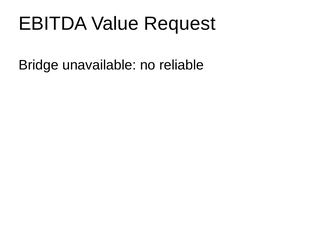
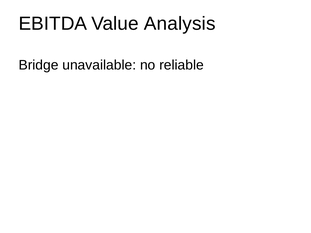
Request: Request -> Analysis
